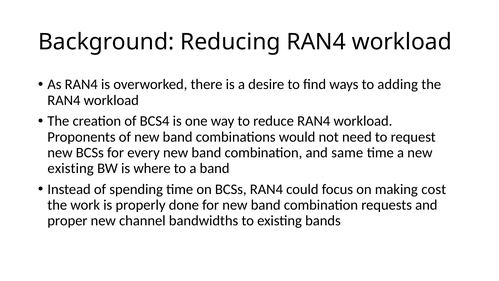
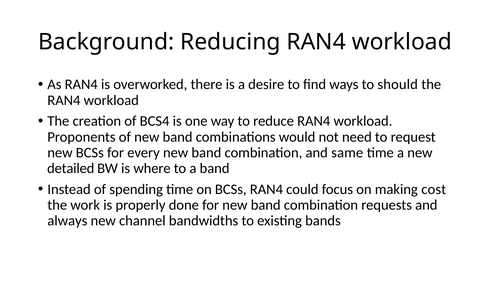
adding: adding -> should
existing at (71, 168): existing -> detailed
proper: proper -> always
